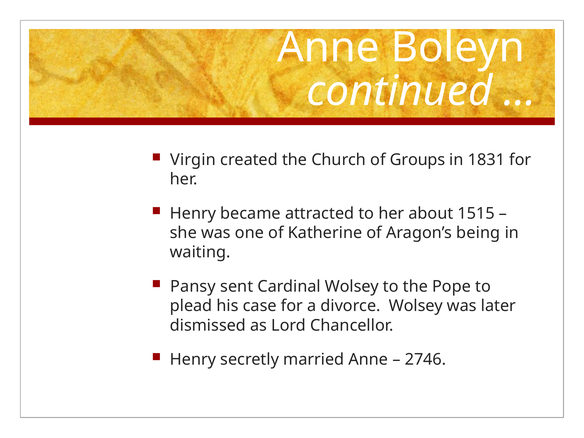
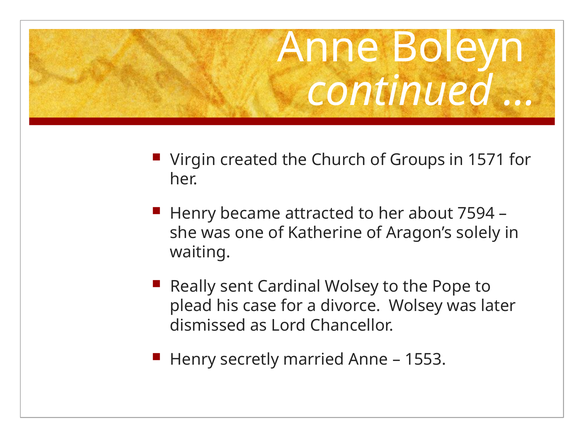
1831: 1831 -> 1571
1515: 1515 -> 7594
being: being -> solely
Pansy: Pansy -> Really
2746: 2746 -> 1553
